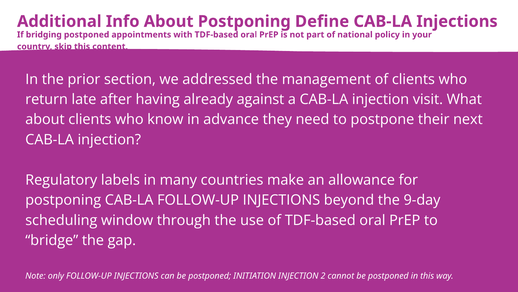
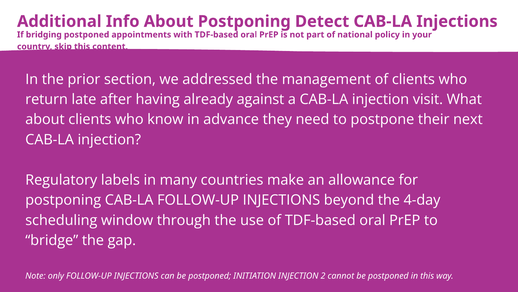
Define: Define -> Detect
9-day: 9-day -> 4-day
